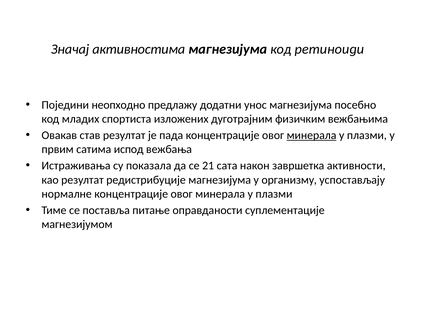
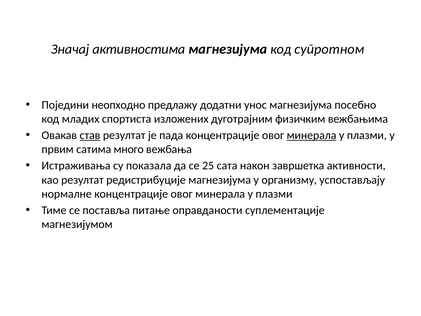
ретиноиди: ретиноиди -> супротном
став underline: none -> present
испод: испод -> много
21: 21 -> 25
